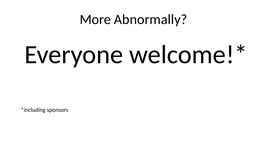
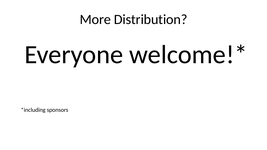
Abnormally: Abnormally -> Distribution
